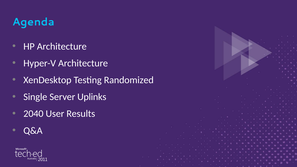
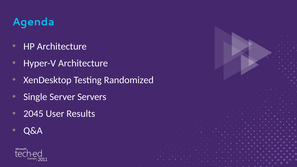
Uplinks: Uplinks -> Servers
2040: 2040 -> 2045
